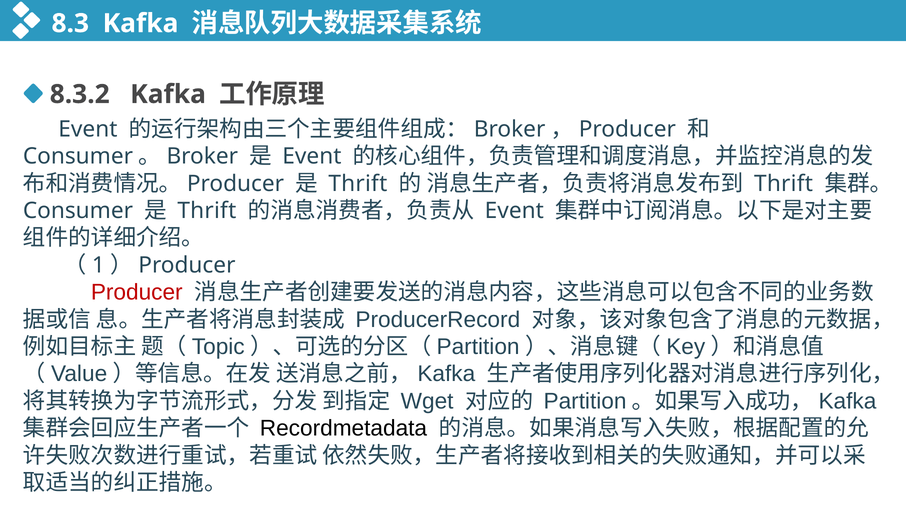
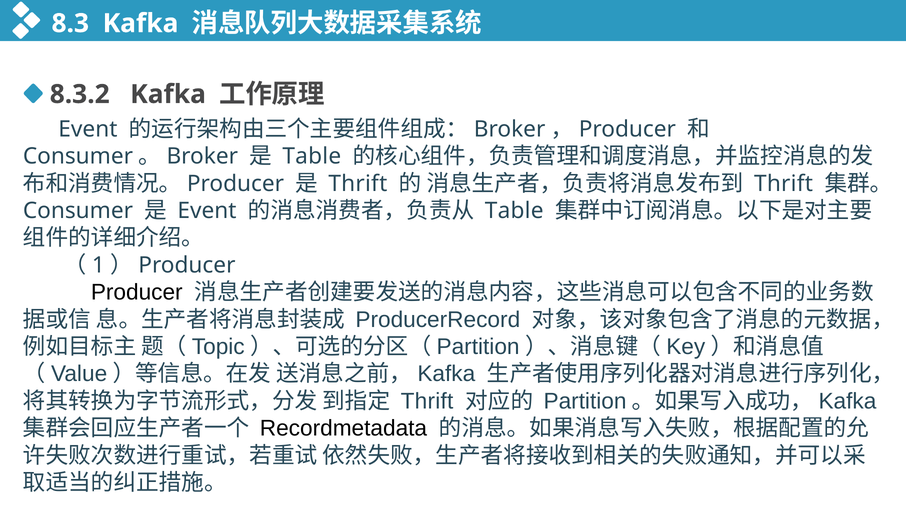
Event at (312, 156): Event -> Table
Thrift at (207, 211): Thrift -> Event
Event at (514, 211): Event -> Table
Producer at (137, 292) colour: red -> black
Wget at (427, 401): Wget -> Thrift
